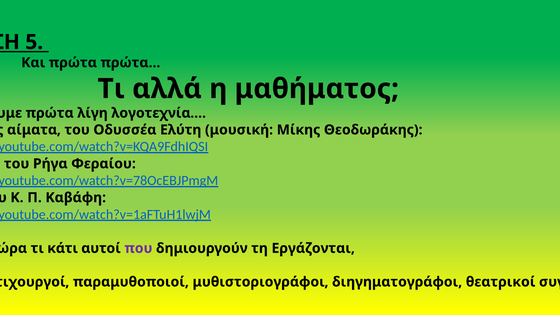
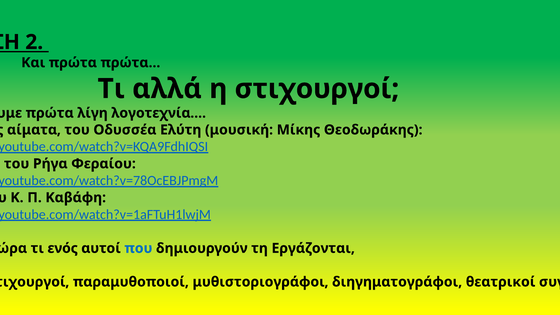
5: 5 -> 2
η μαθήματος: μαθήματος -> στιχουργοί
κάτι: κάτι -> ενός
που colour: purple -> blue
